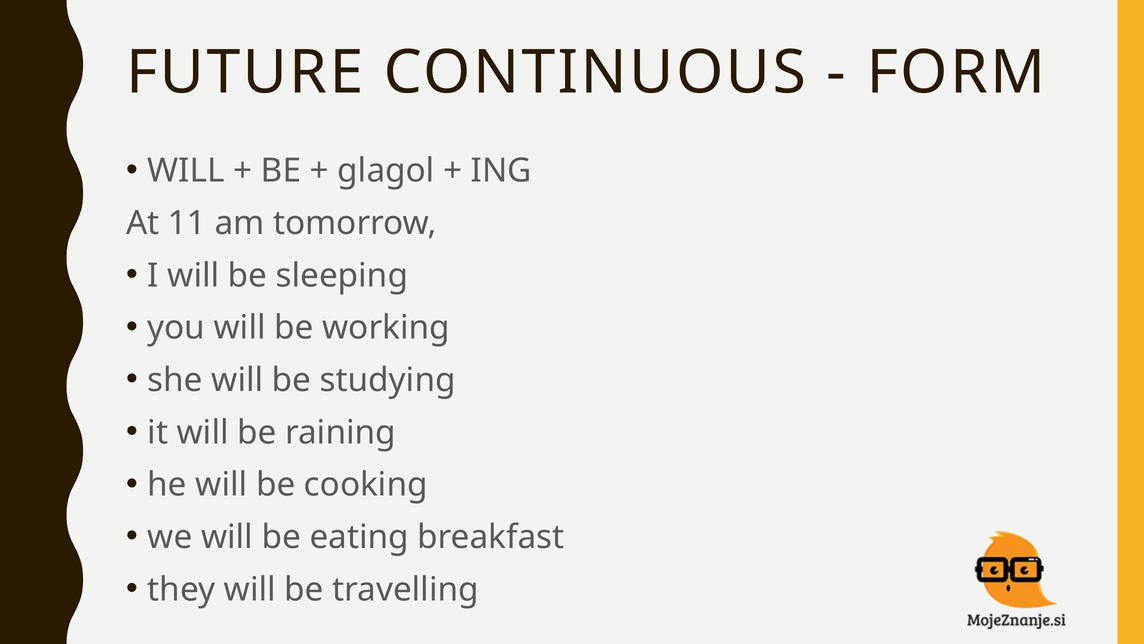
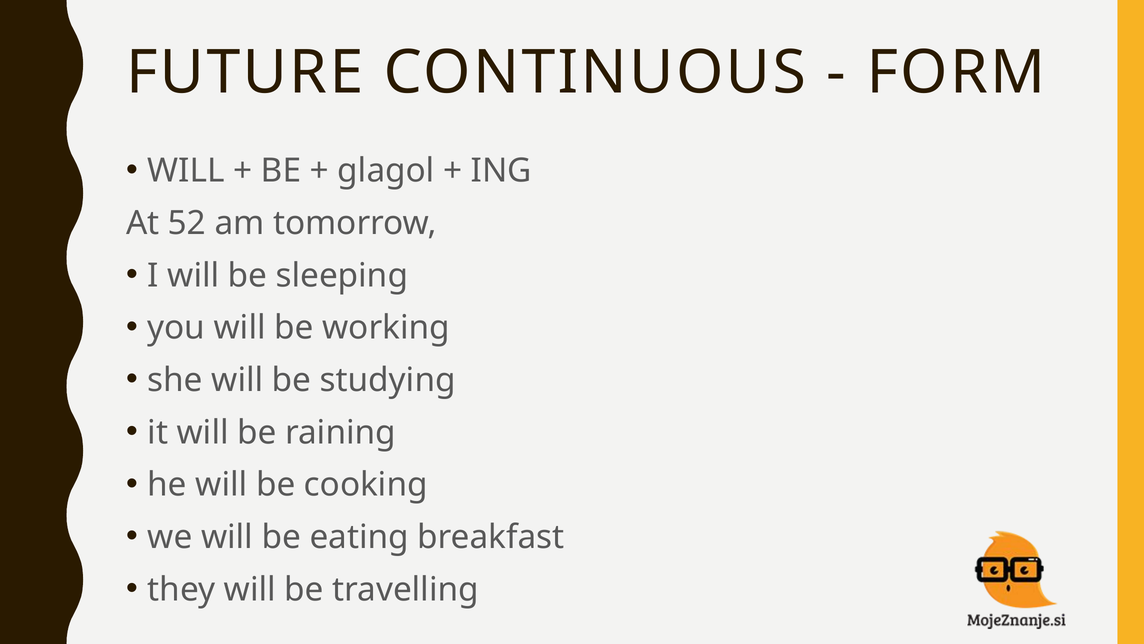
11: 11 -> 52
